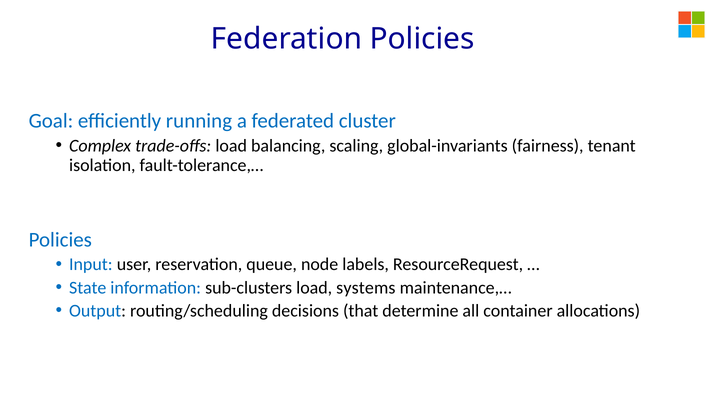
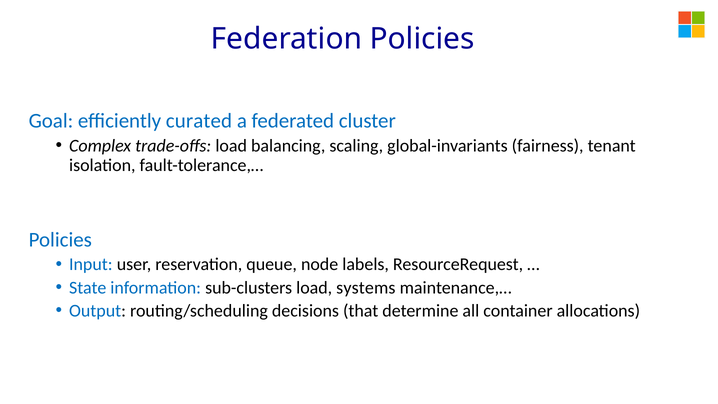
running: running -> curated
